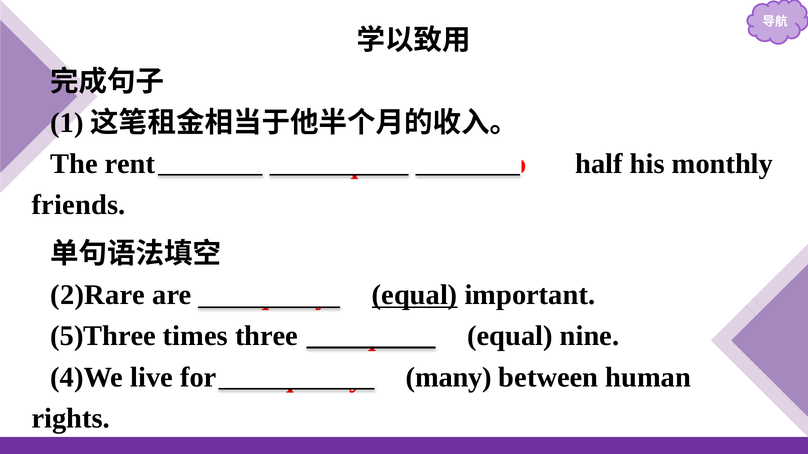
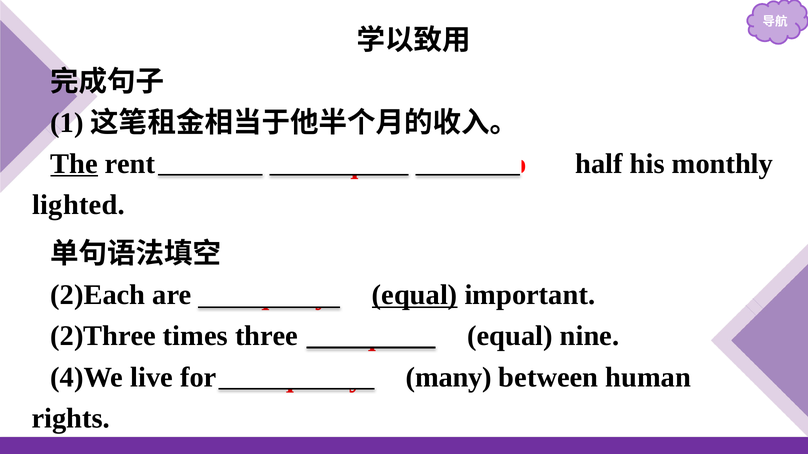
The underline: none -> present
friends: friends -> lighted
2)Rare: 2)Rare -> 2)Each
5)Three: 5)Three -> 2)Three
